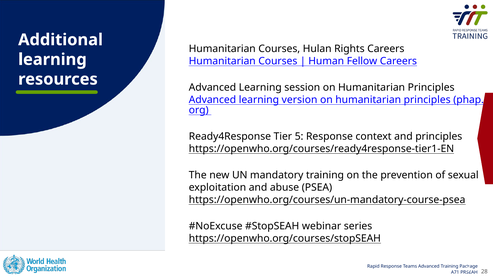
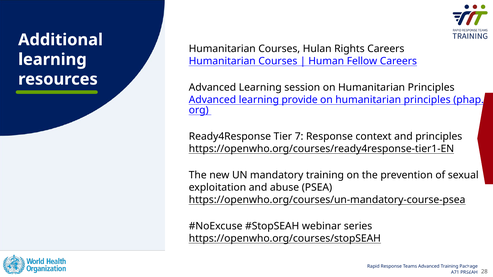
version: version -> provide
5: 5 -> 7
